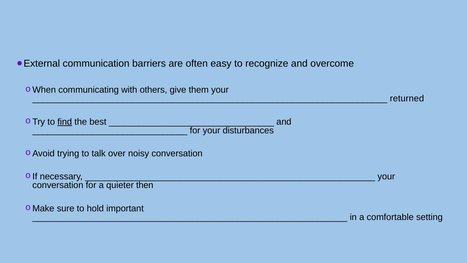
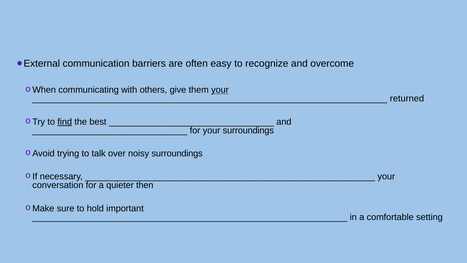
your at (220, 90) underline: none -> present
your disturbances: disturbances -> surroundings
noisy conversation: conversation -> surroundings
